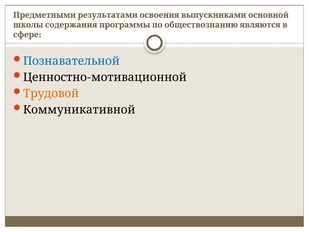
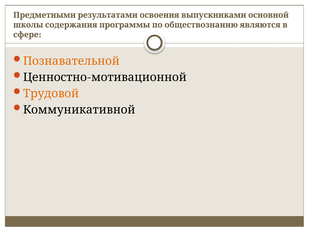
Познавательной colour: blue -> orange
